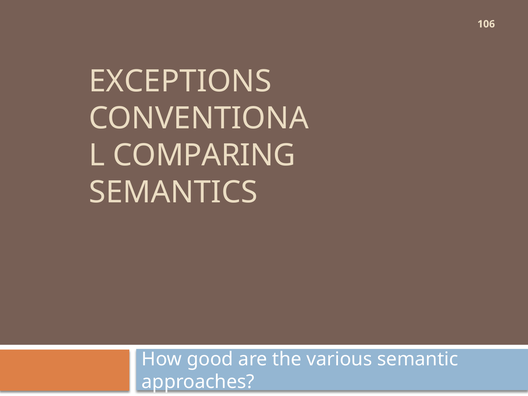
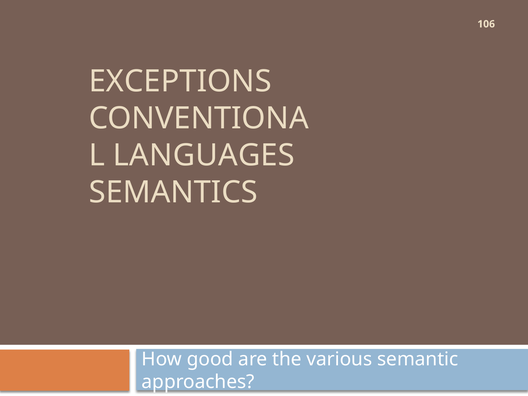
COMPARING: COMPARING -> LANGUAGES
